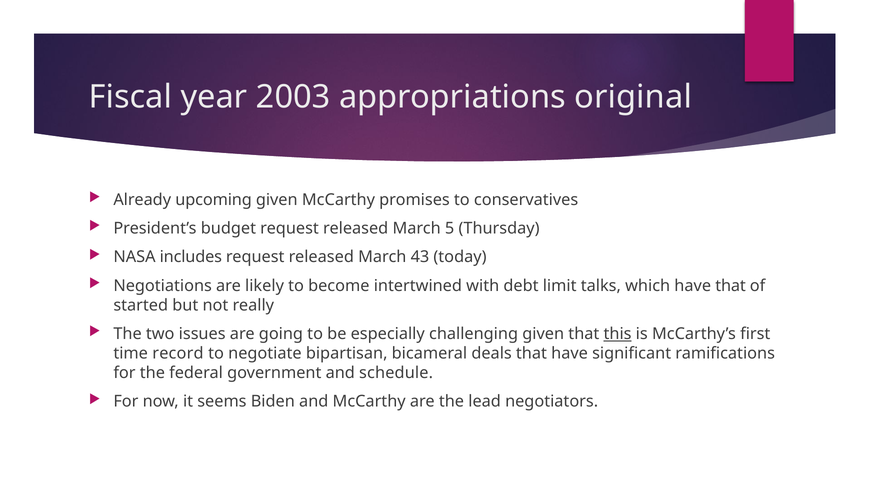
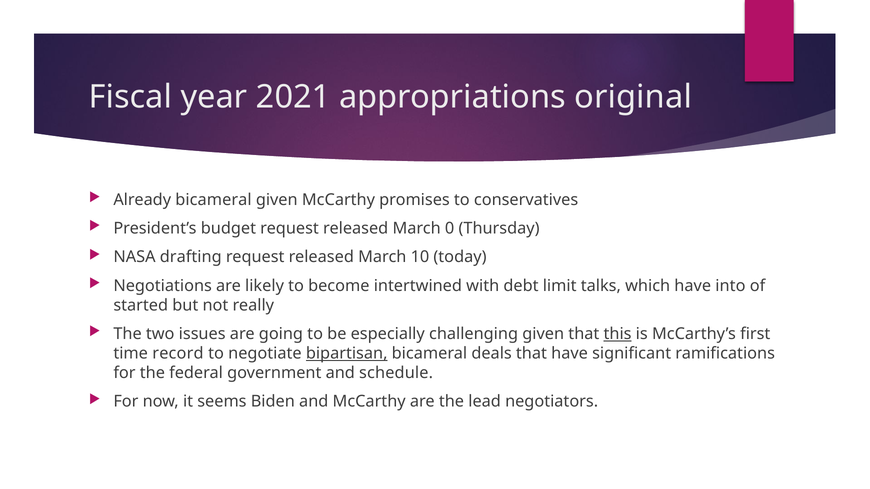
2003: 2003 -> 2021
Already upcoming: upcoming -> bicameral
5: 5 -> 0
includes: includes -> drafting
43: 43 -> 10
have that: that -> into
bipartisan underline: none -> present
